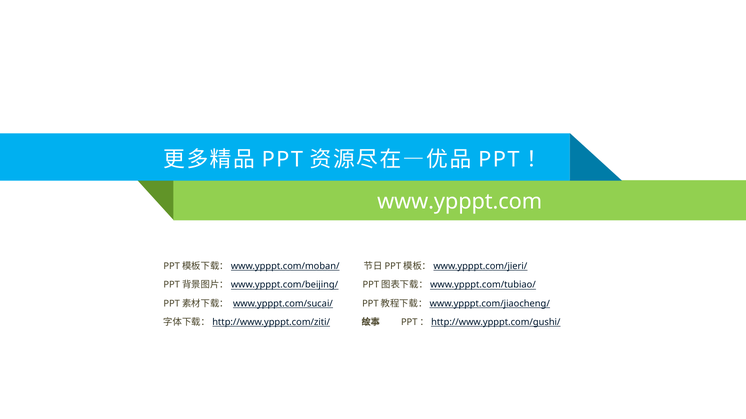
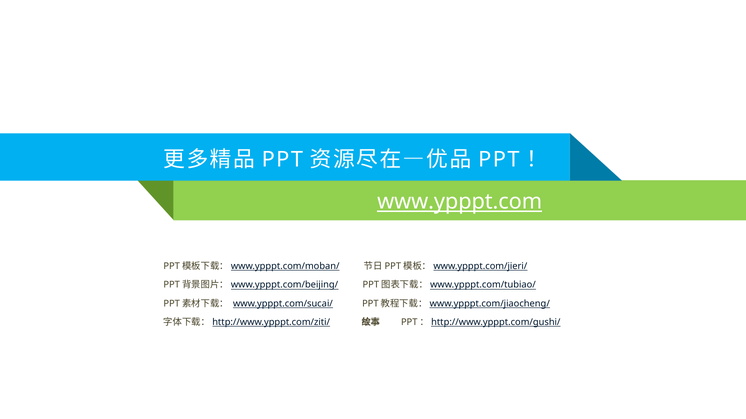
www.ypppt.com underline: none -> present
